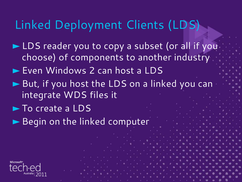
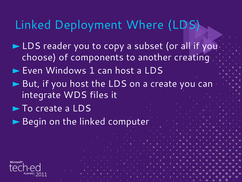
Clients: Clients -> Where
industry: industry -> creating
2: 2 -> 1
a linked: linked -> create
